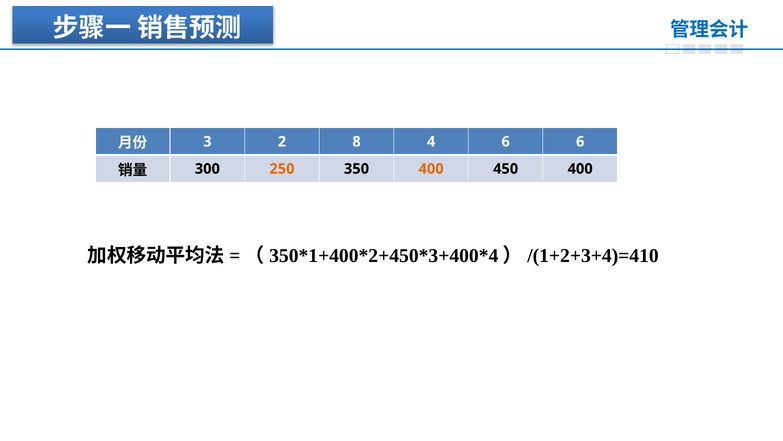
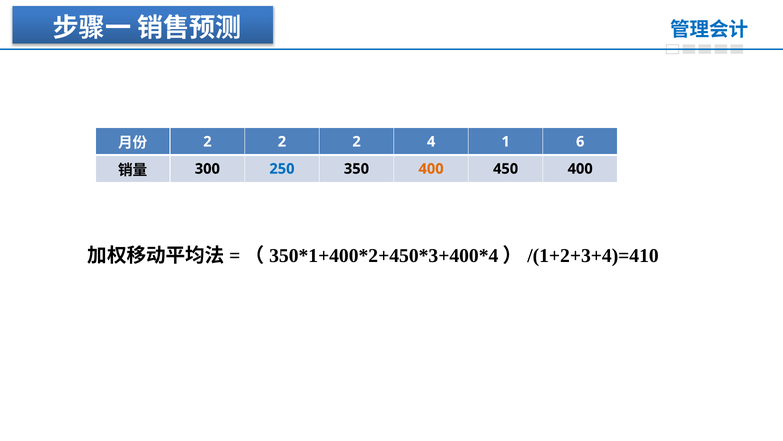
3 at (207, 141): 3 -> 2
8 at (357, 141): 8 -> 2
4 6: 6 -> 1
250 colour: orange -> blue
